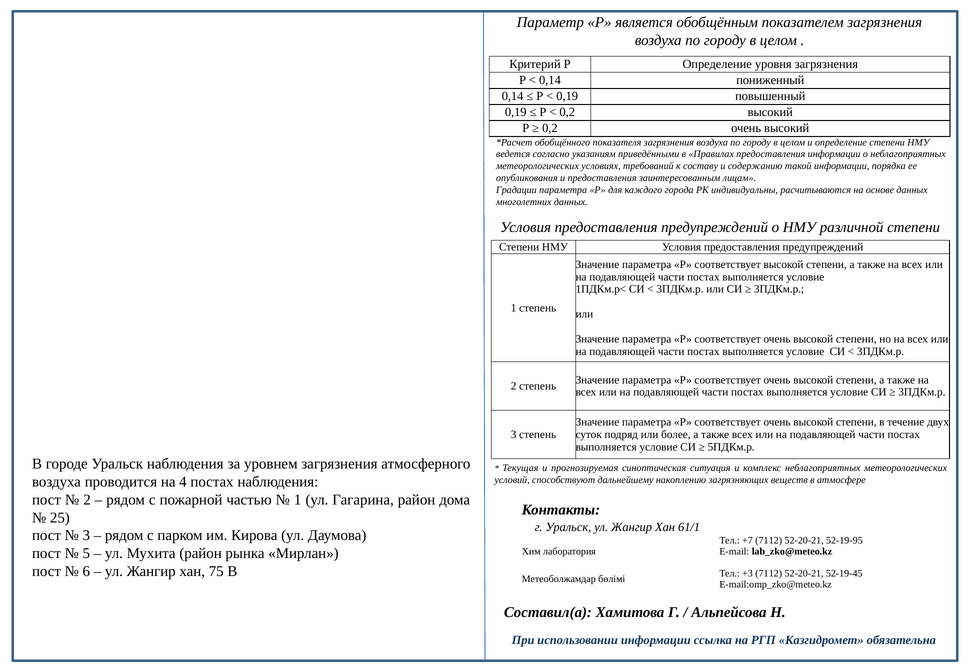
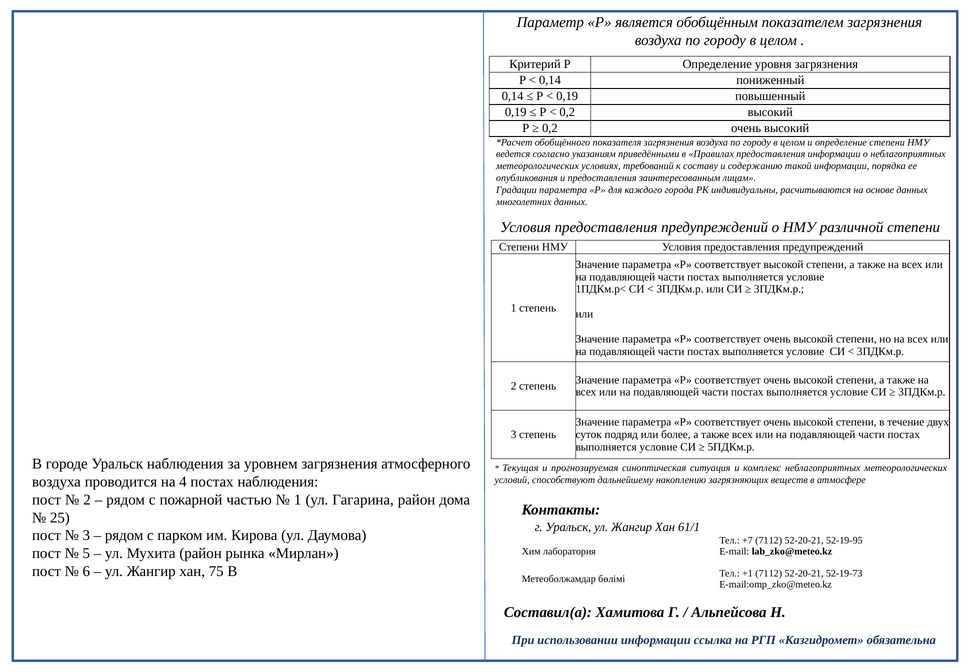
+3: +3 -> +1
52-19-45: 52-19-45 -> 52-19-73
